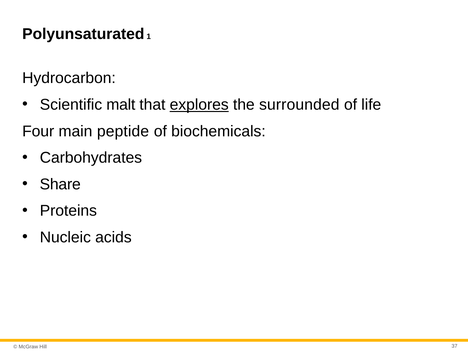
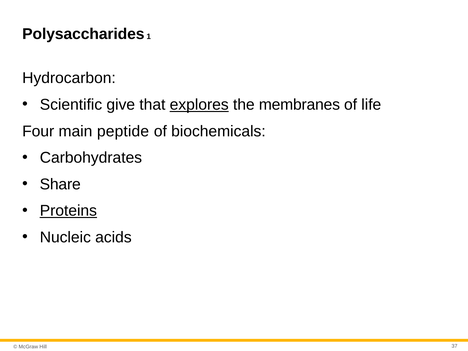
Polyunsaturated: Polyunsaturated -> Polysaccharides
malt: malt -> give
surrounded: surrounded -> membranes
Proteins underline: none -> present
